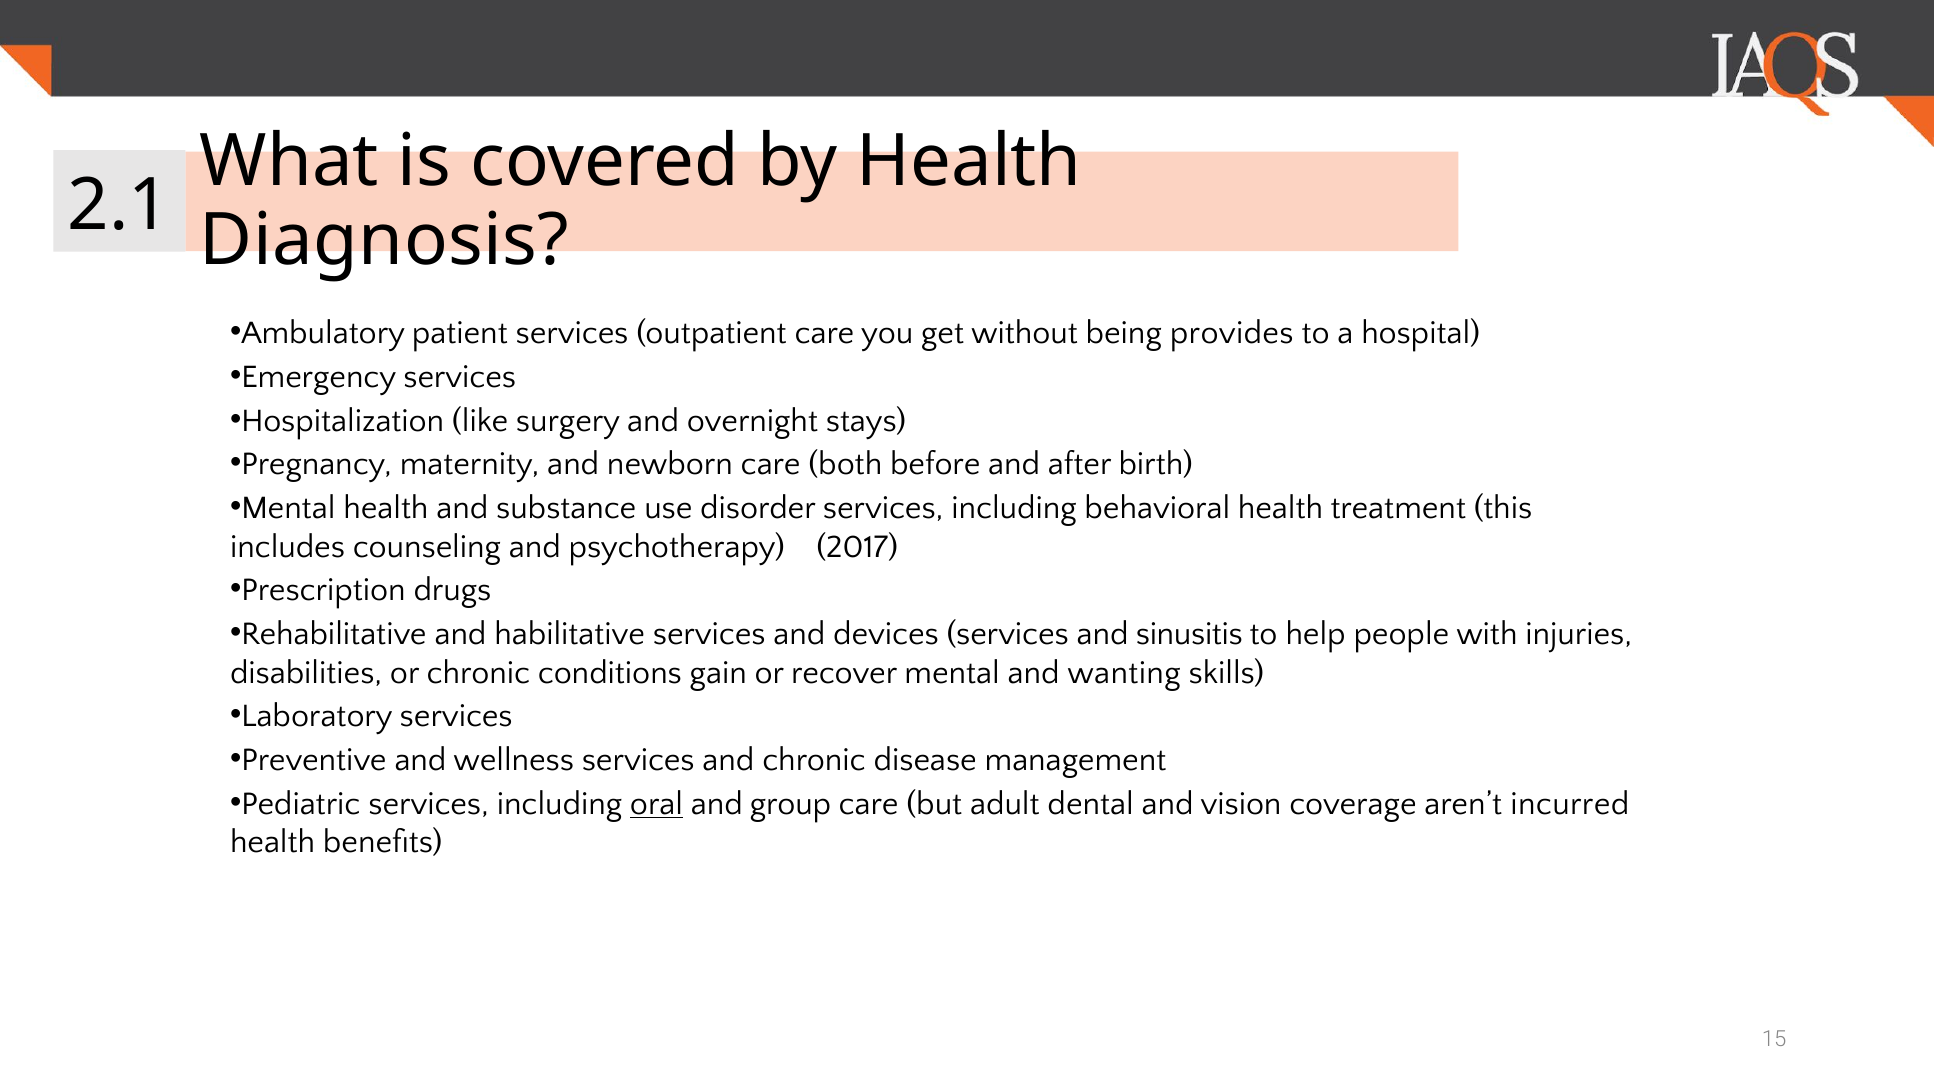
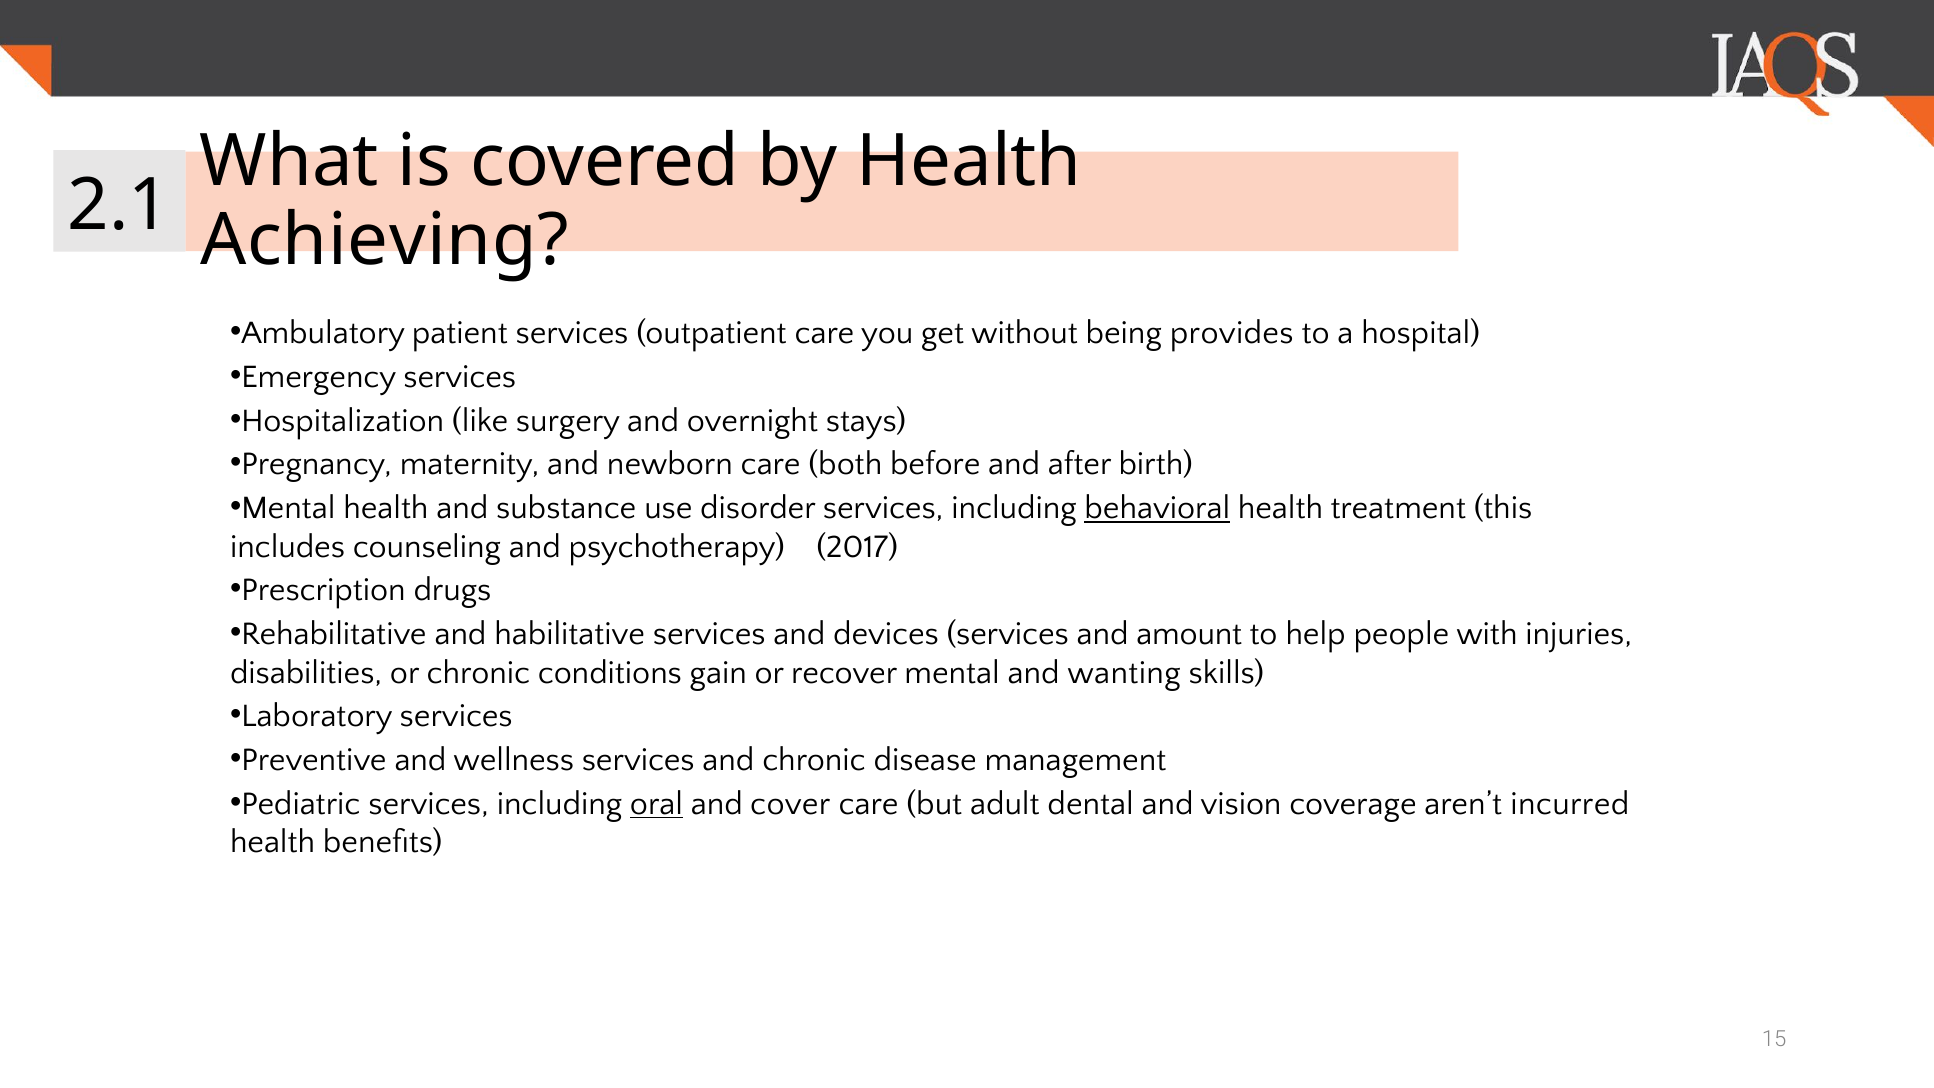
Diagnosis: Diagnosis -> Achieving
behavioral underline: none -> present
sinusitis: sinusitis -> amount
group: group -> cover
